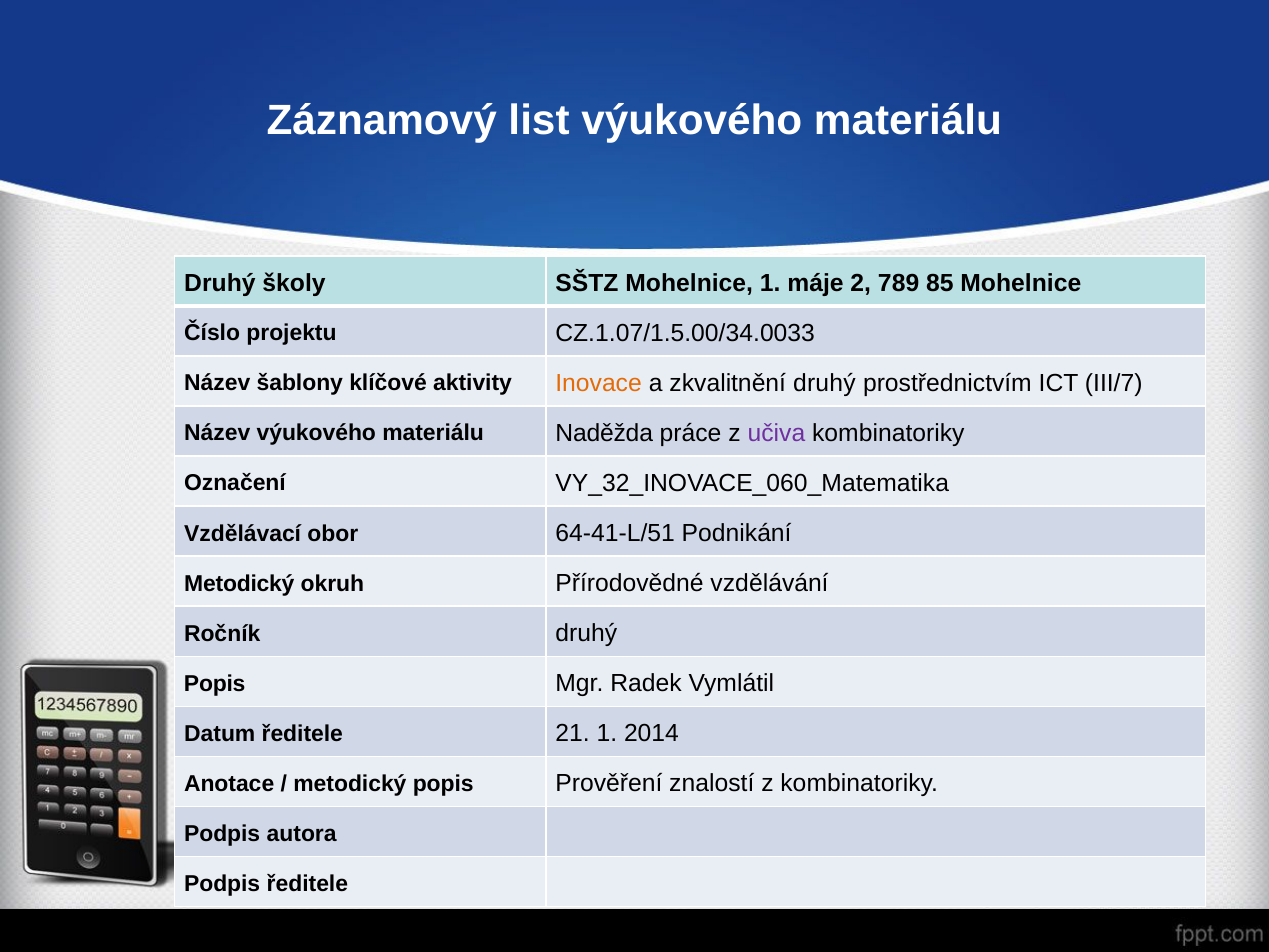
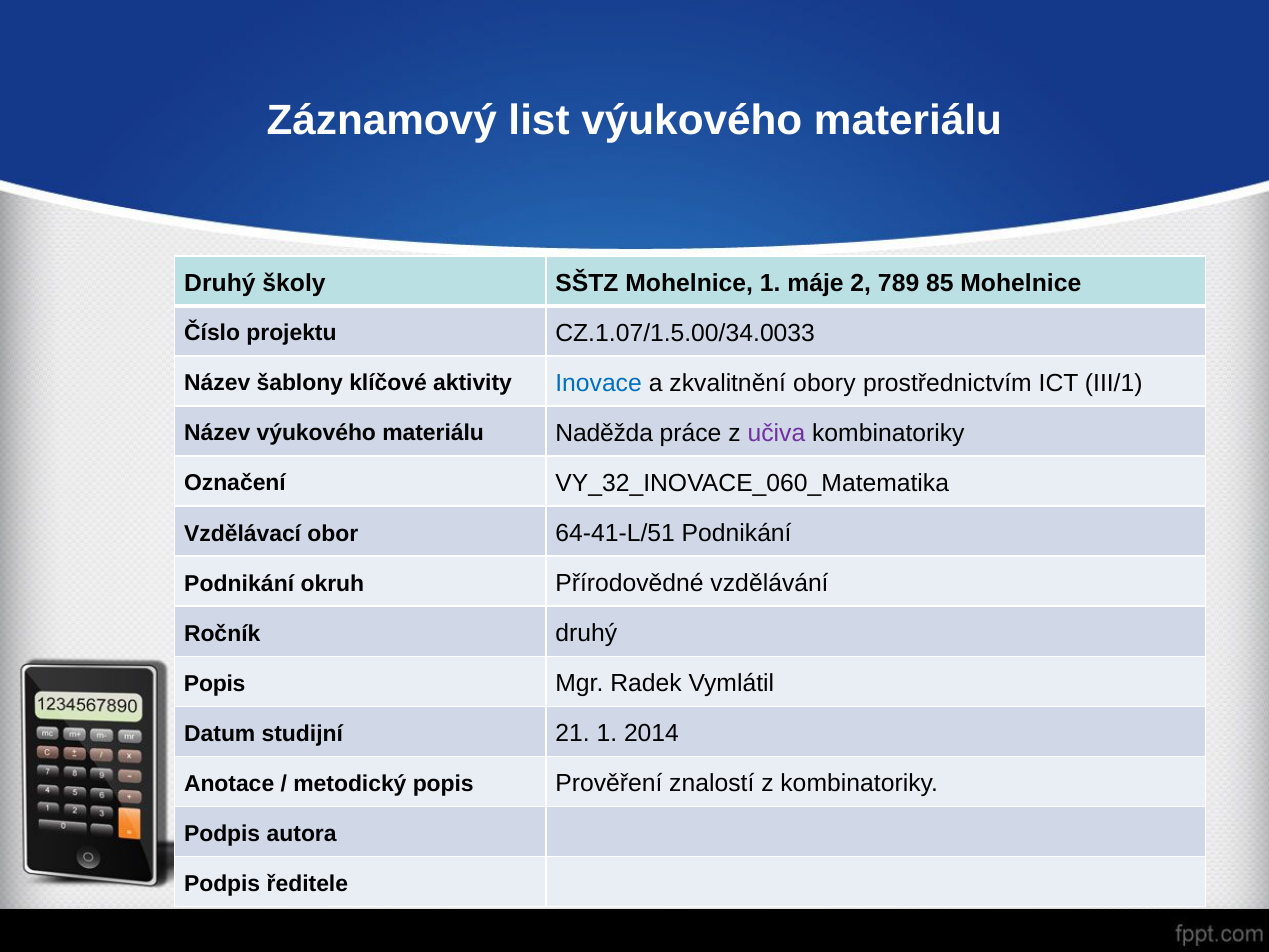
Inovace colour: orange -> blue
zkvalitnění druhý: druhý -> obory
III/7: III/7 -> III/1
Metodický at (239, 583): Metodický -> Podnikání
Datum ředitele: ředitele -> studijní
